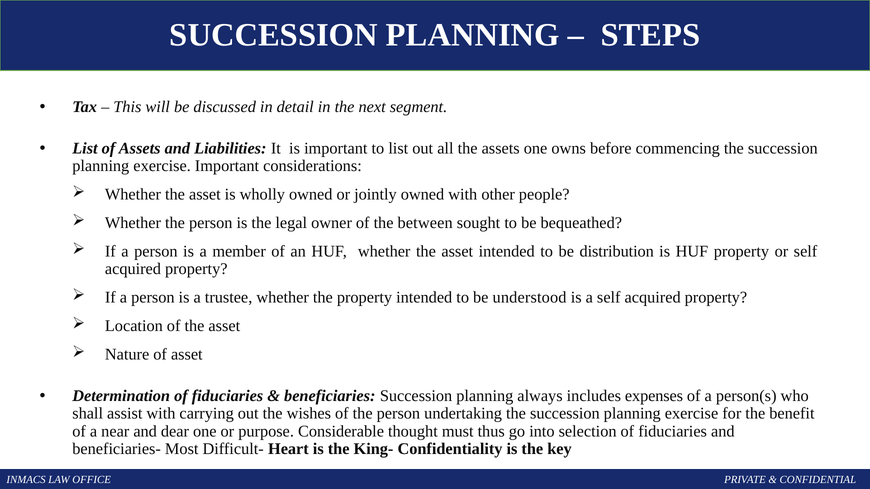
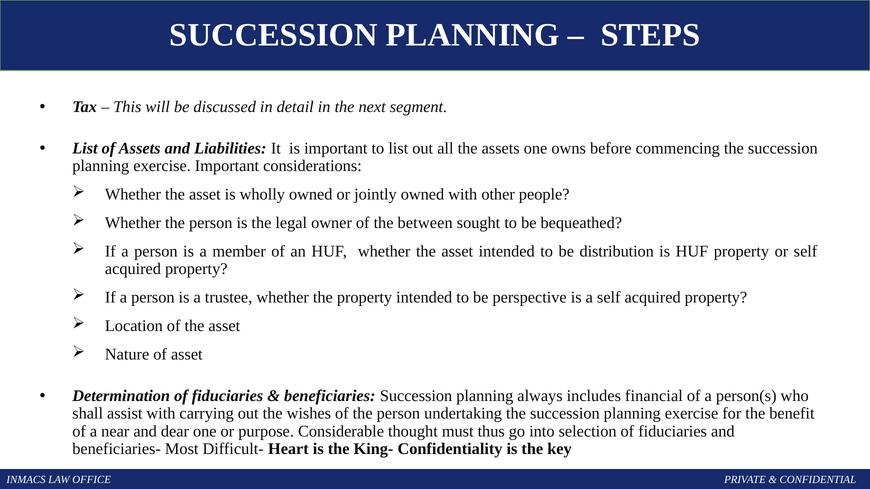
understood: understood -> perspective
expenses: expenses -> financial
